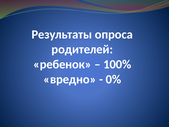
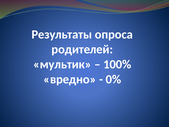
ребенок: ребенок -> мультик
